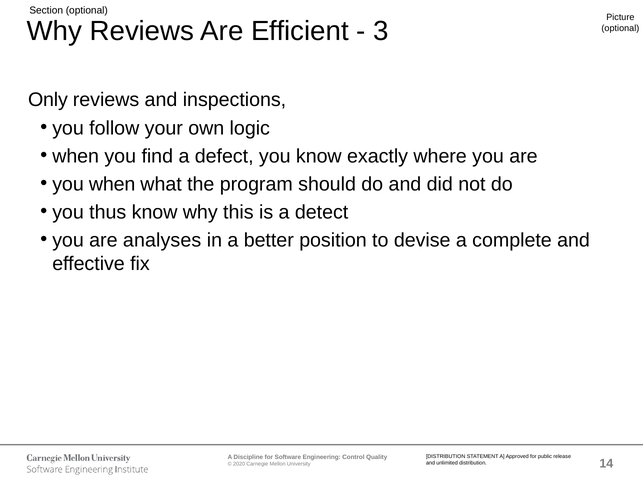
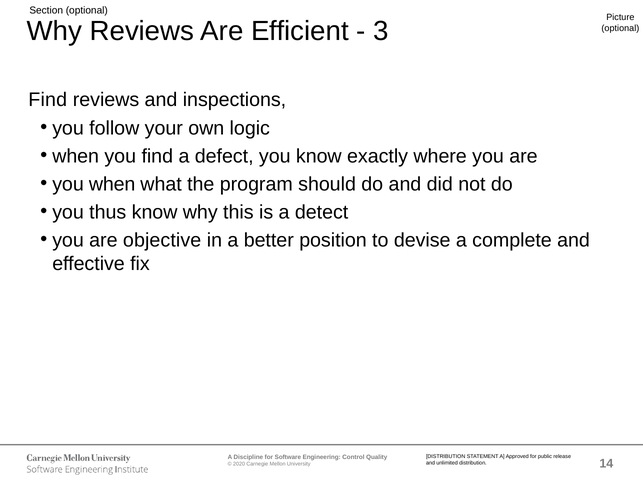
Only at (48, 100): Only -> Find
analyses: analyses -> objective
